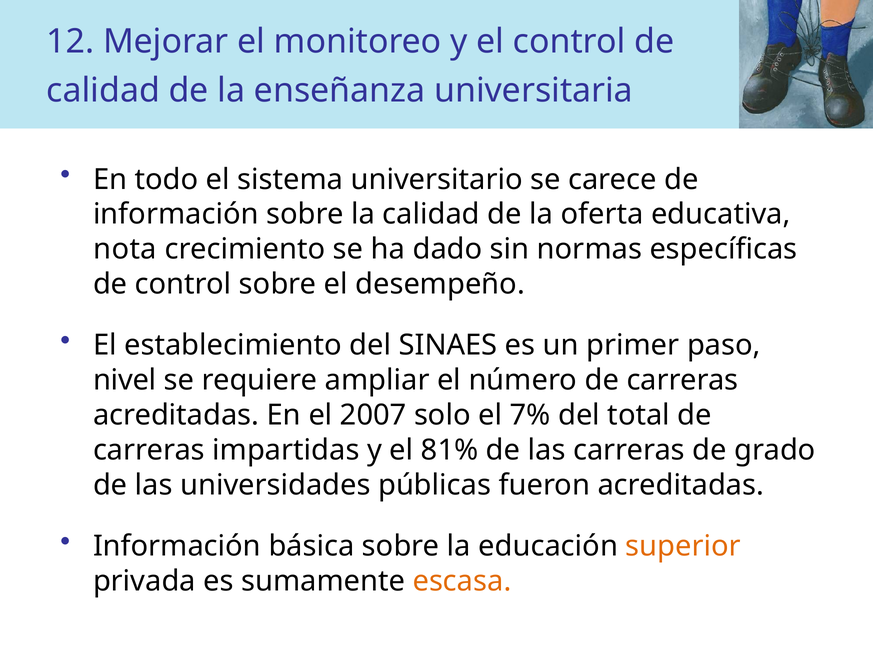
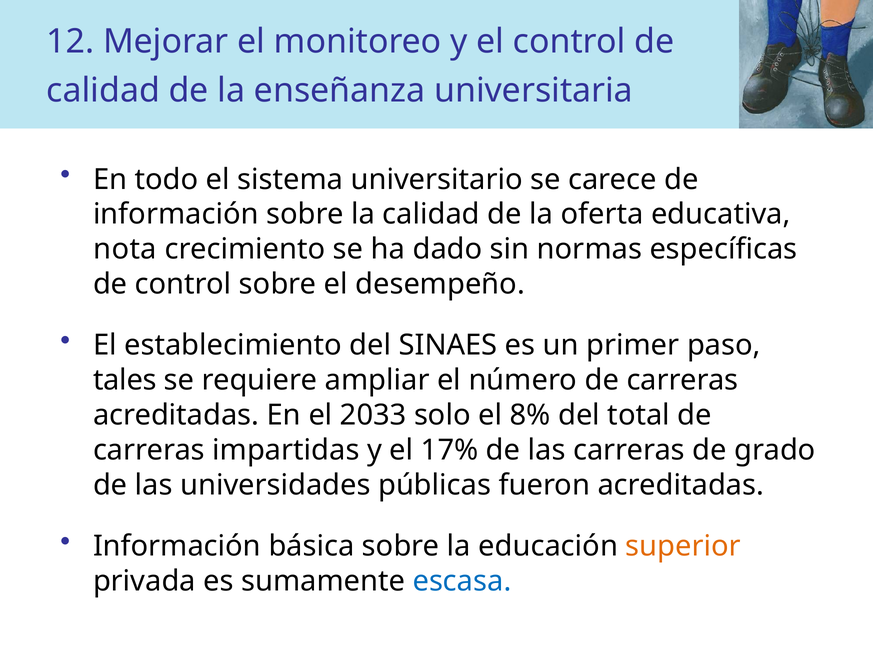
nivel: nivel -> tales
2007: 2007 -> 2033
7%: 7% -> 8%
81%: 81% -> 17%
escasa colour: orange -> blue
